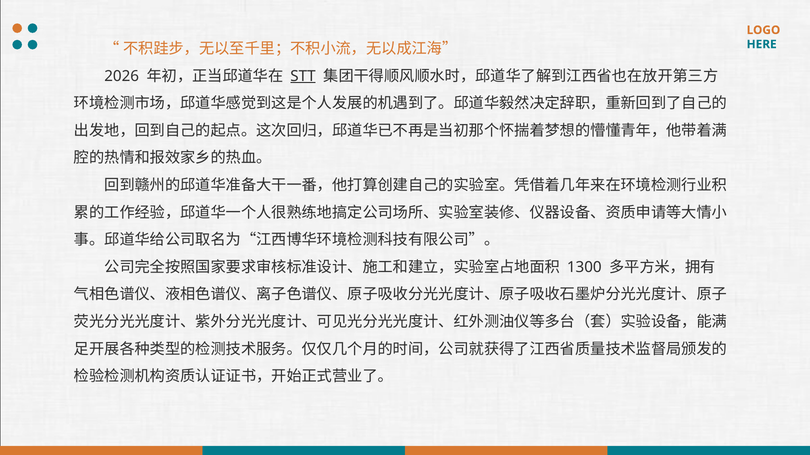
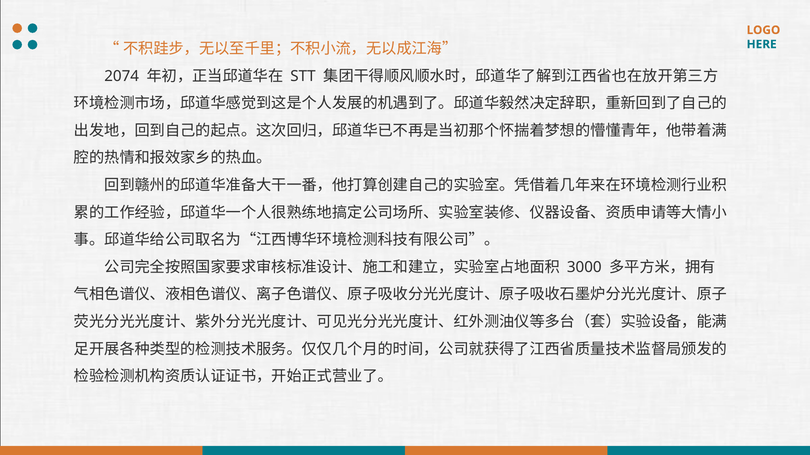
2026: 2026 -> 2074
STT underline: present -> none
1300: 1300 -> 3000
